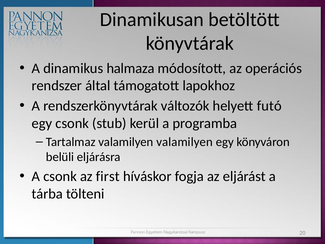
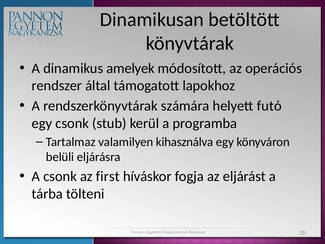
halmaza: halmaza -> amelyek
változók: változók -> számára
valamilyen valamilyen: valamilyen -> kihasználva
